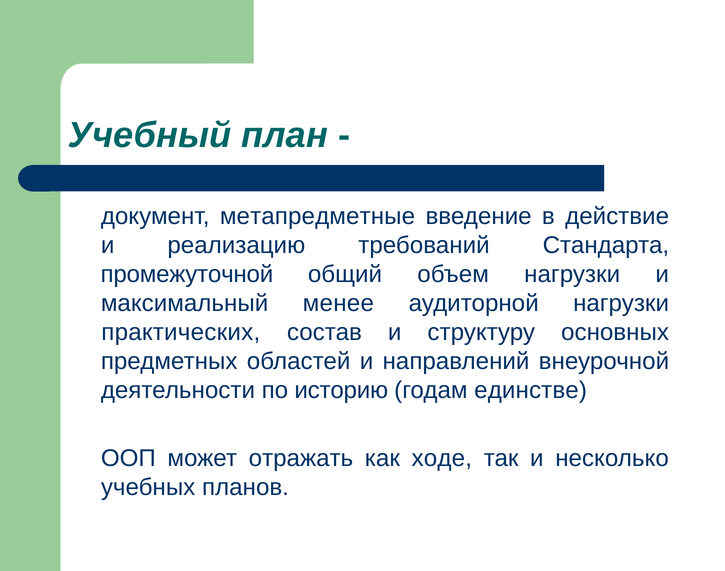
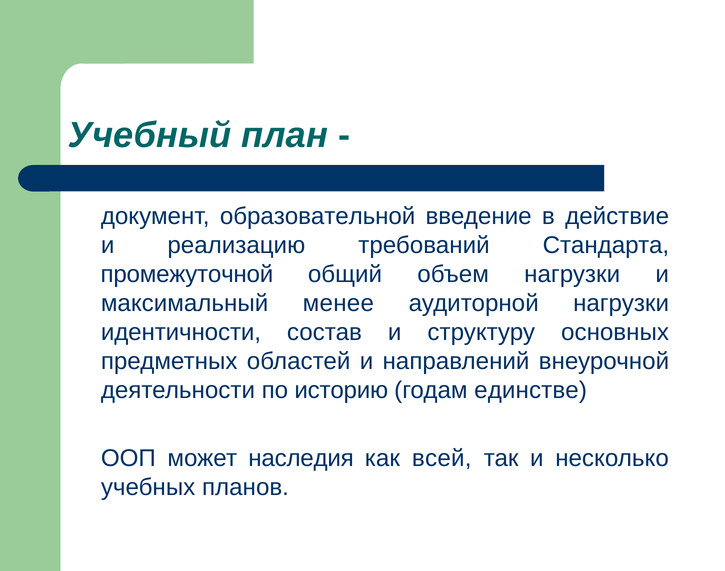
метапредметные: метапредметные -> образовательной
практических: практических -> идентичности
отражать: отражать -> наследия
ходе: ходе -> всей
